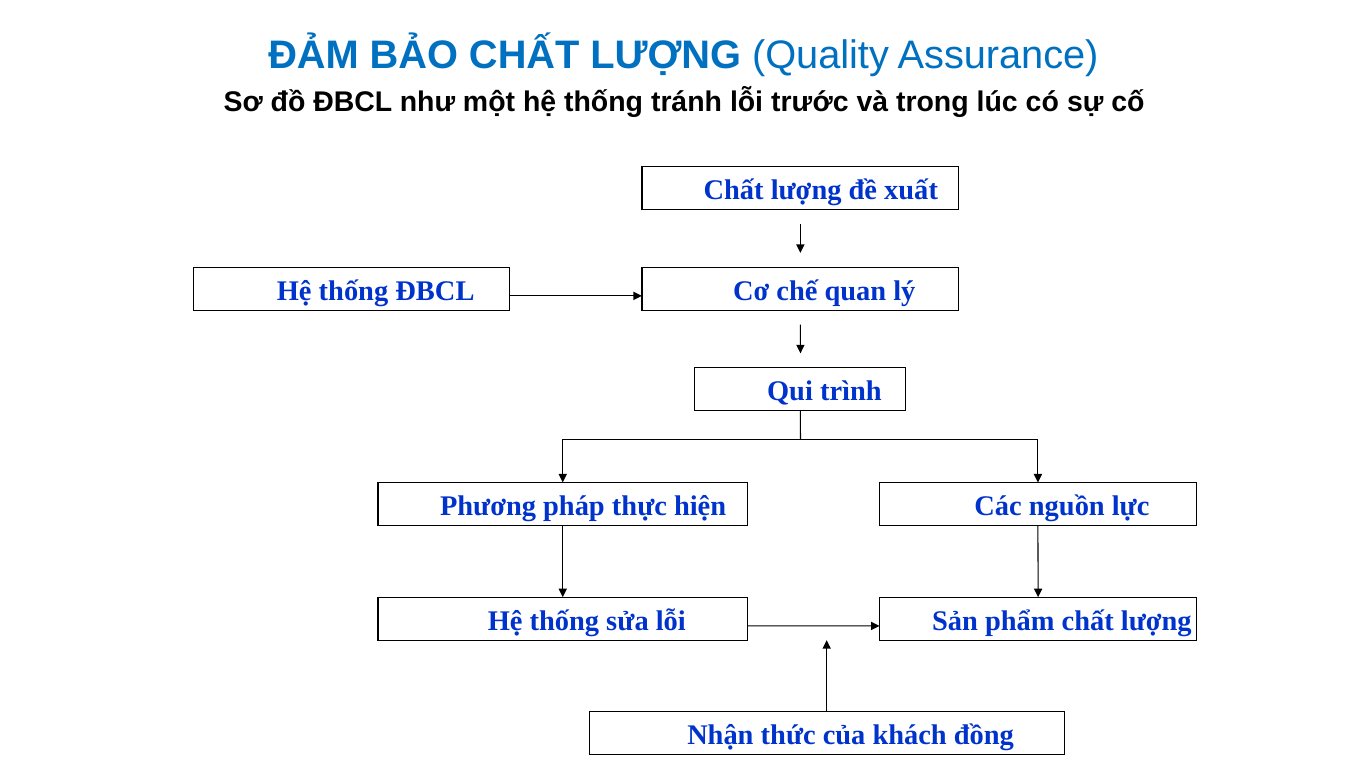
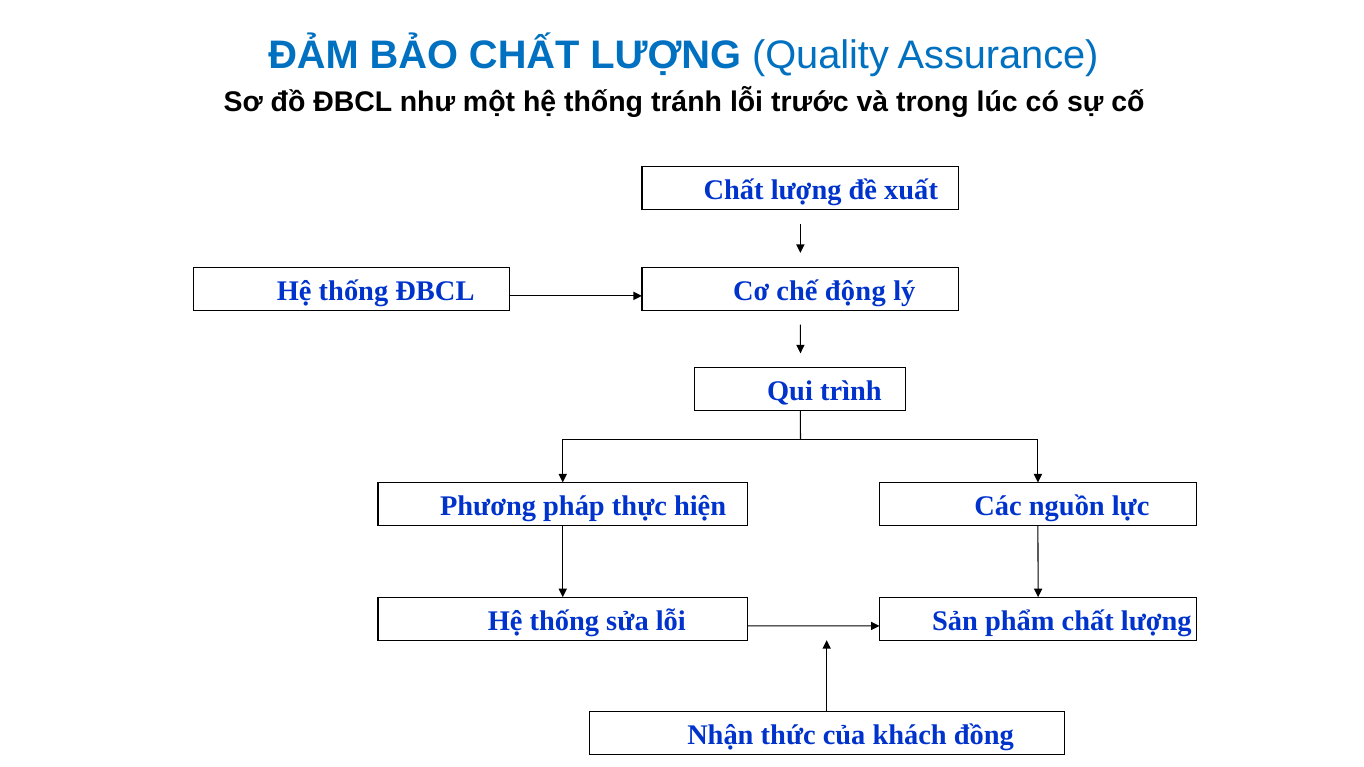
quan: quan -> động
